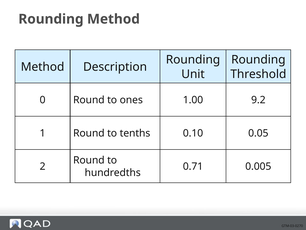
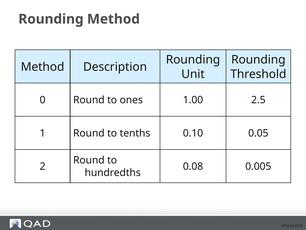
9.2: 9.2 -> 2.5
0.71: 0.71 -> 0.08
